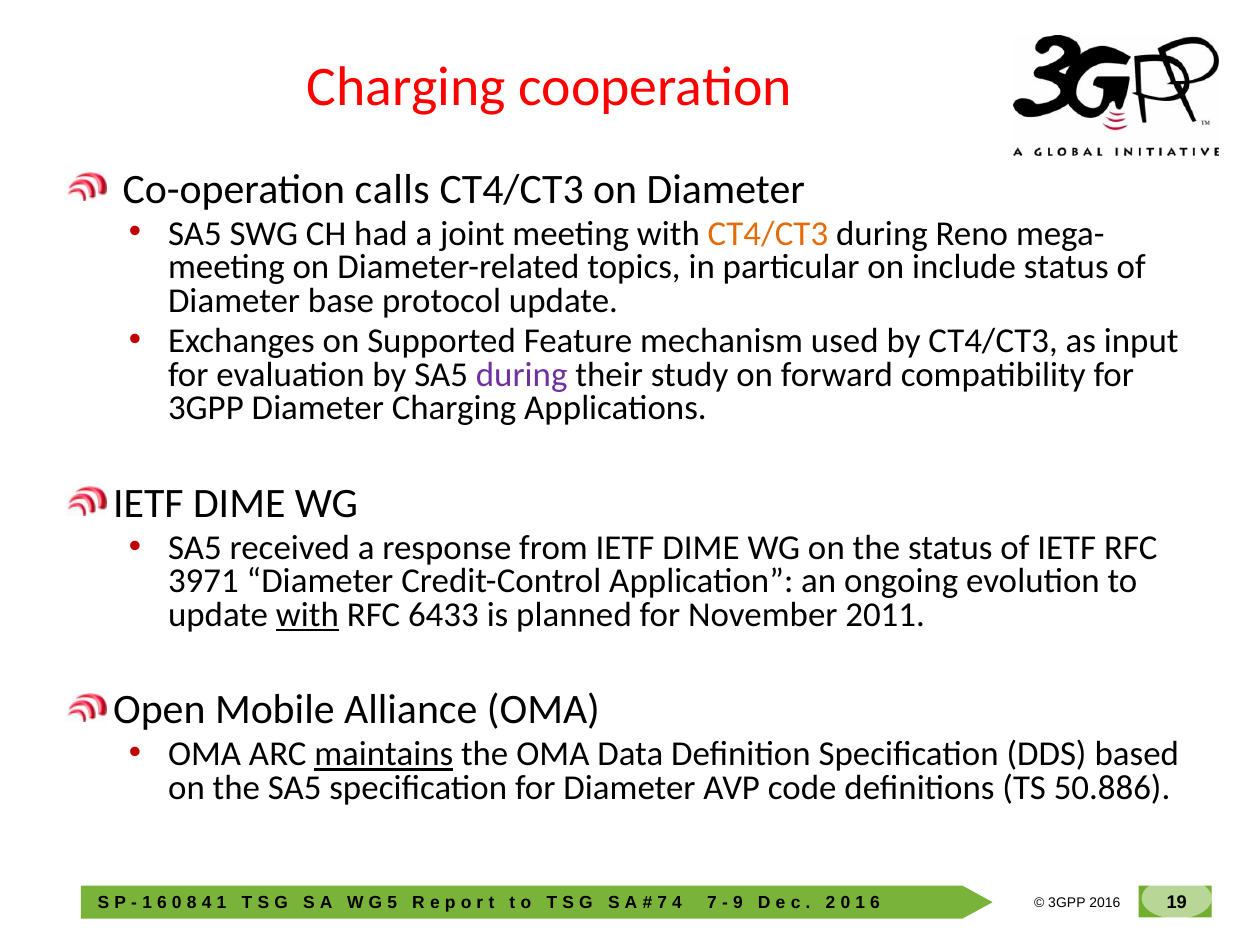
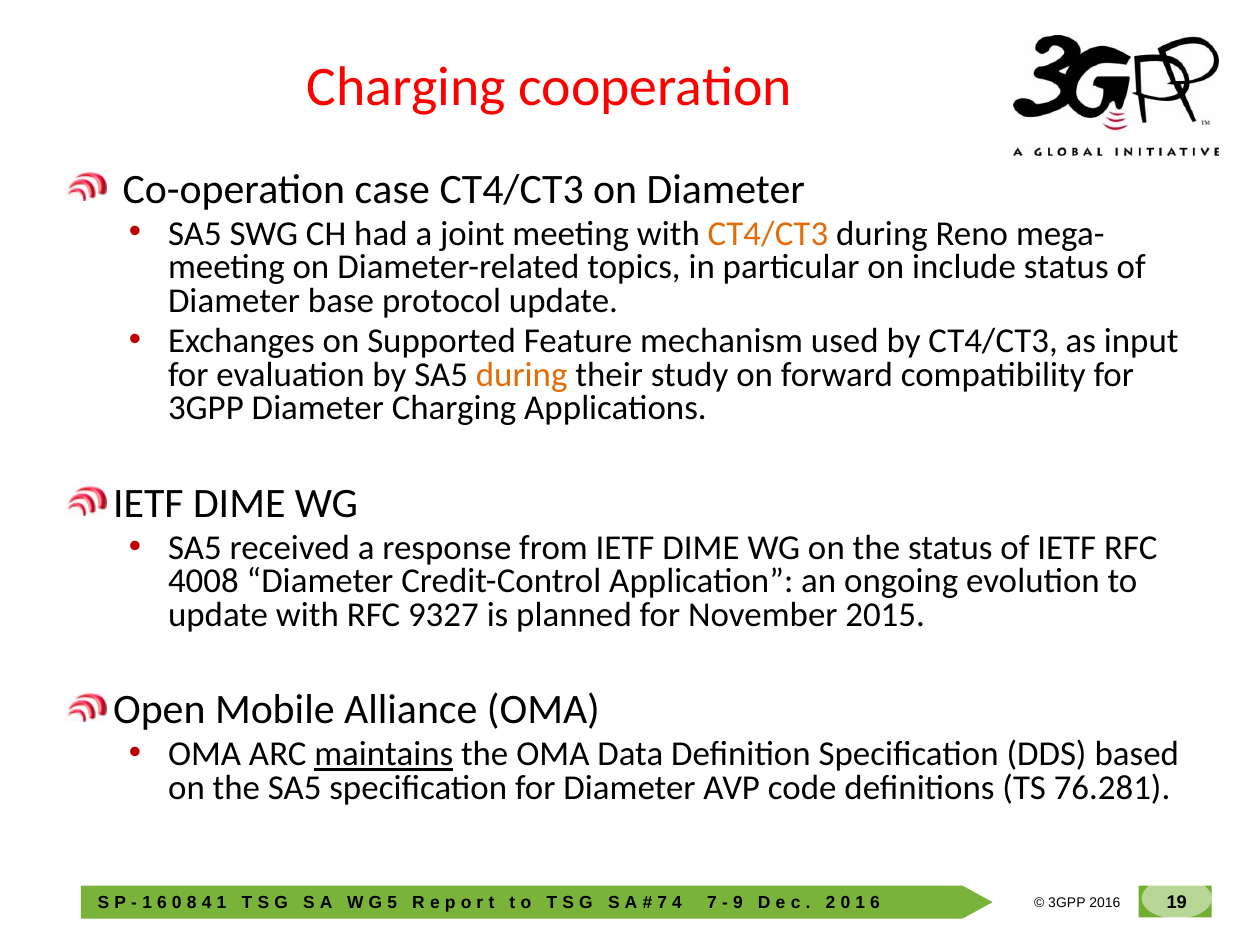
calls: calls -> case
during at (522, 374) colour: purple -> orange
3971: 3971 -> 4008
with at (307, 614) underline: present -> none
6433: 6433 -> 9327
2011: 2011 -> 2015
50.886: 50.886 -> 76.281
